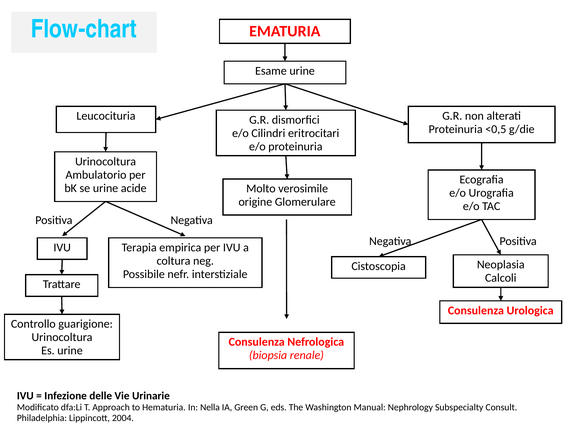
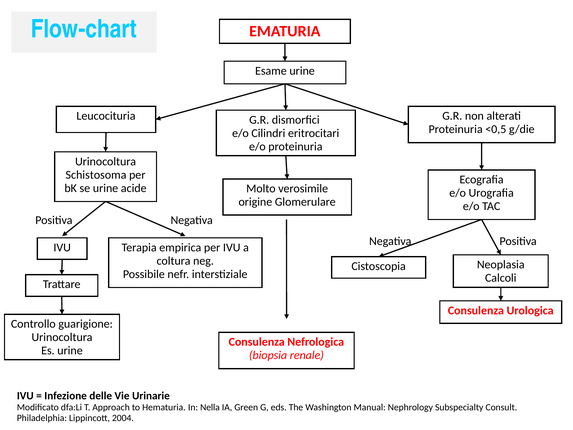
Ambulatorio: Ambulatorio -> Schistosoma
